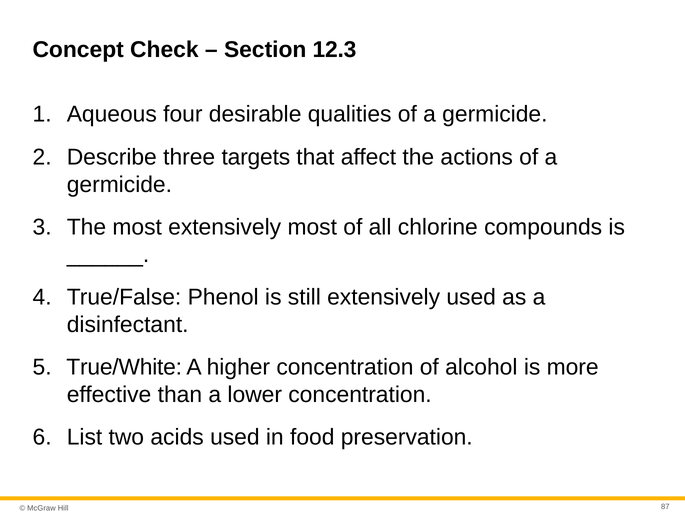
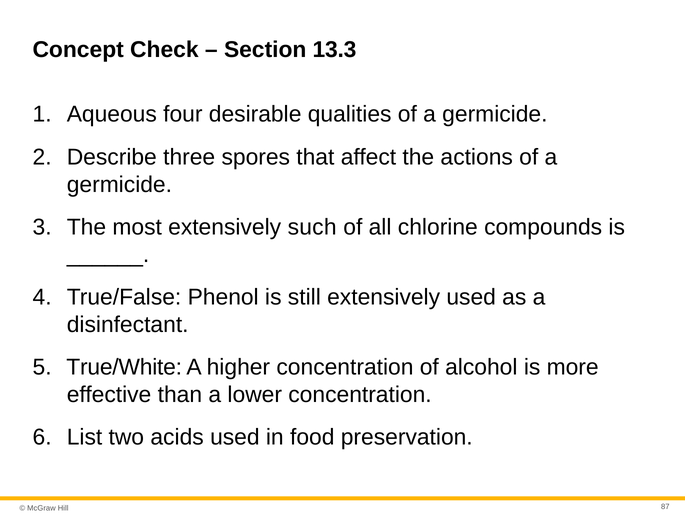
12.3: 12.3 -> 13.3
targets: targets -> spores
extensively most: most -> such
